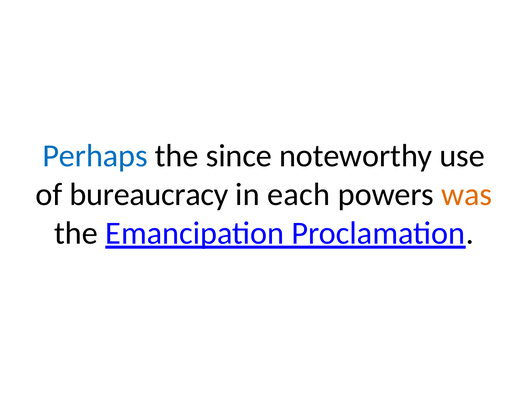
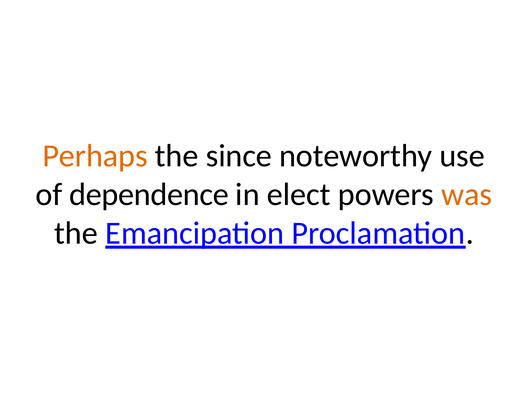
Perhaps colour: blue -> orange
bureaucracy: bureaucracy -> dependence
each: each -> elect
